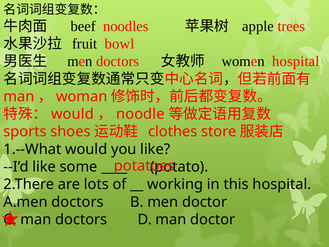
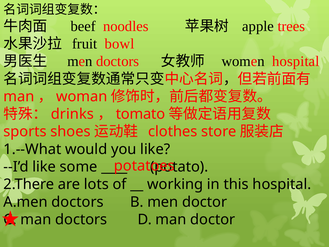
would at (72, 114): would -> drinks
noodle: noodle -> tomato
